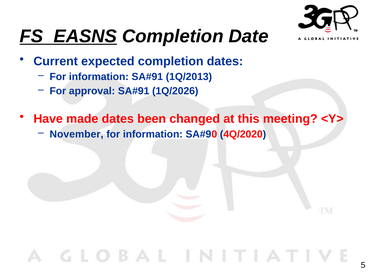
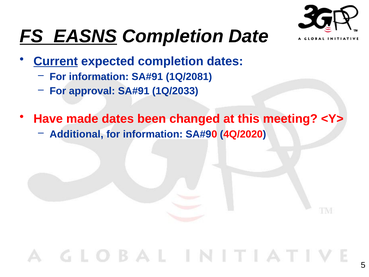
Current underline: none -> present
1Q/2013: 1Q/2013 -> 1Q/2081
1Q/2026: 1Q/2026 -> 1Q/2033
November: November -> Additional
